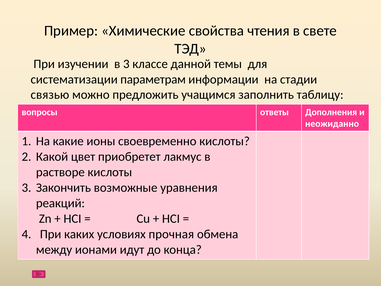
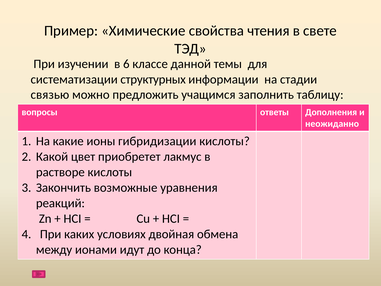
в 3: 3 -> 6
параметрам: параметрам -> структурных
своевременно: своевременно -> гибридизации
прочная: прочная -> двойная
